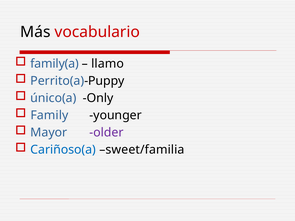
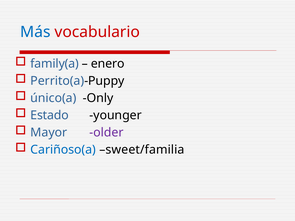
Más colour: black -> blue
llamo: llamo -> enero
Family: Family -> Estado
